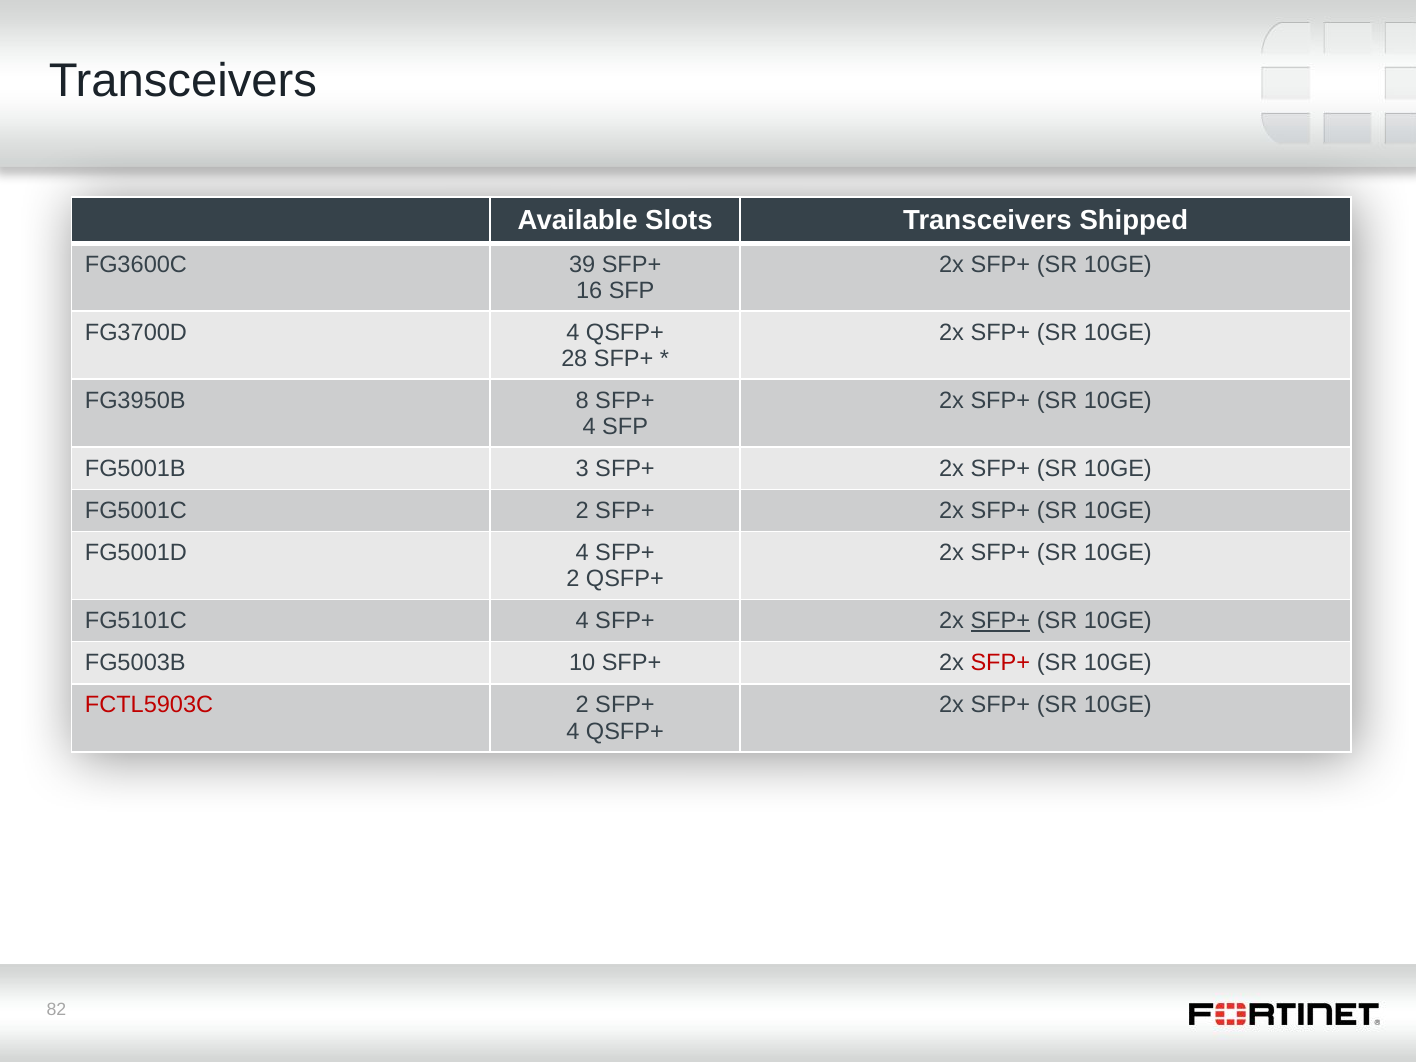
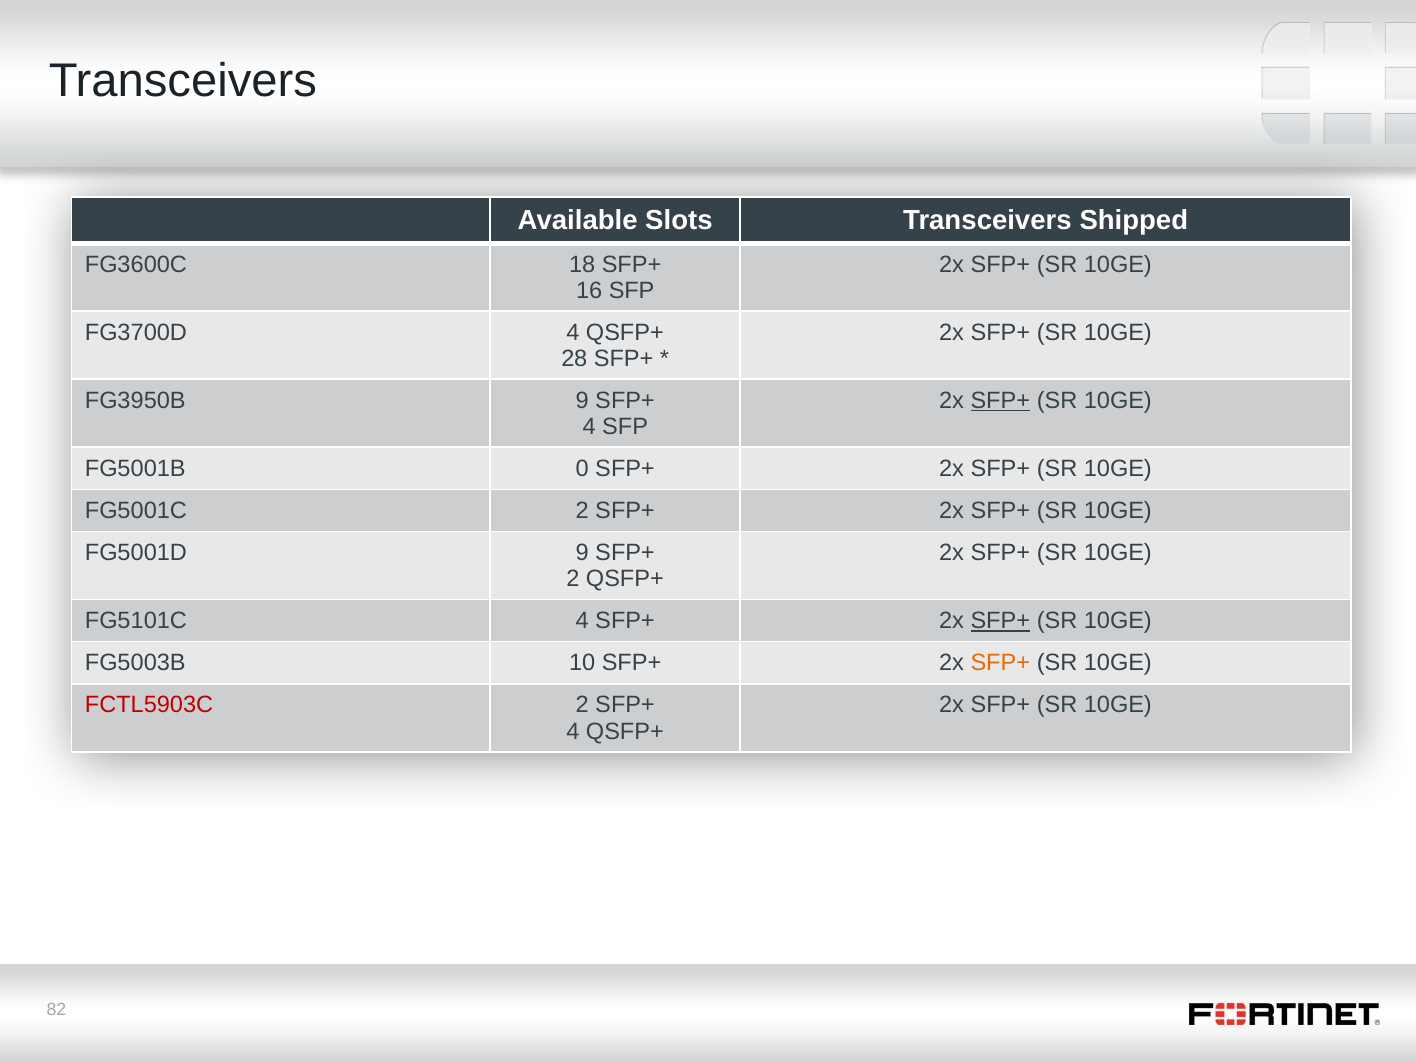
39: 39 -> 18
FG3950B 8: 8 -> 9
SFP+ at (1000, 401) underline: none -> present
3: 3 -> 0
FG5001D 4: 4 -> 9
SFP+ at (1000, 663) colour: red -> orange
